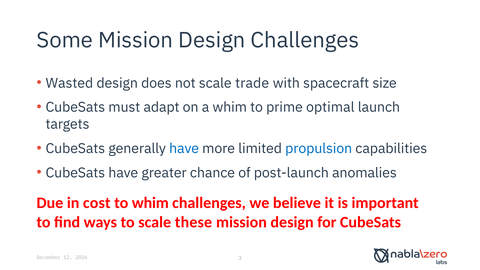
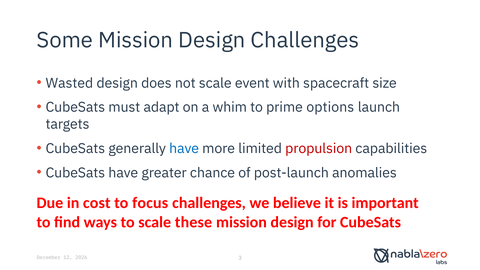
trade: trade -> event
optimal: optimal -> options
propulsion colour: blue -> red
to whim: whim -> focus
